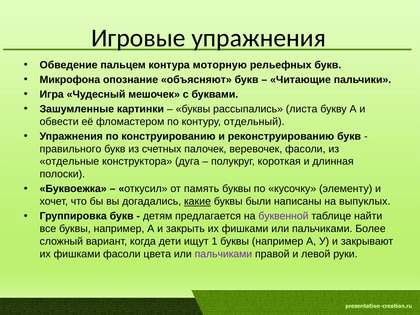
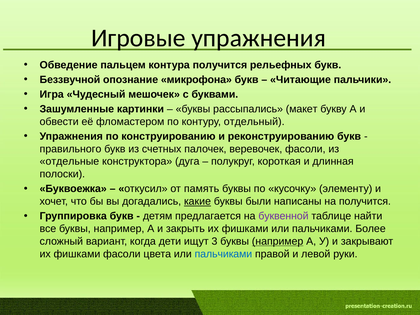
контура моторную: моторную -> получится
Микрофона: Микрофона -> Беззвучной
объясняют: объясняют -> микрофона
листа: листа -> макет
на выпуклых: выпуклых -> получится
1: 1 -> 3
например at (278, 241) underline: none -> present
пальчиками at (223, 254) colour: purple -> blue
